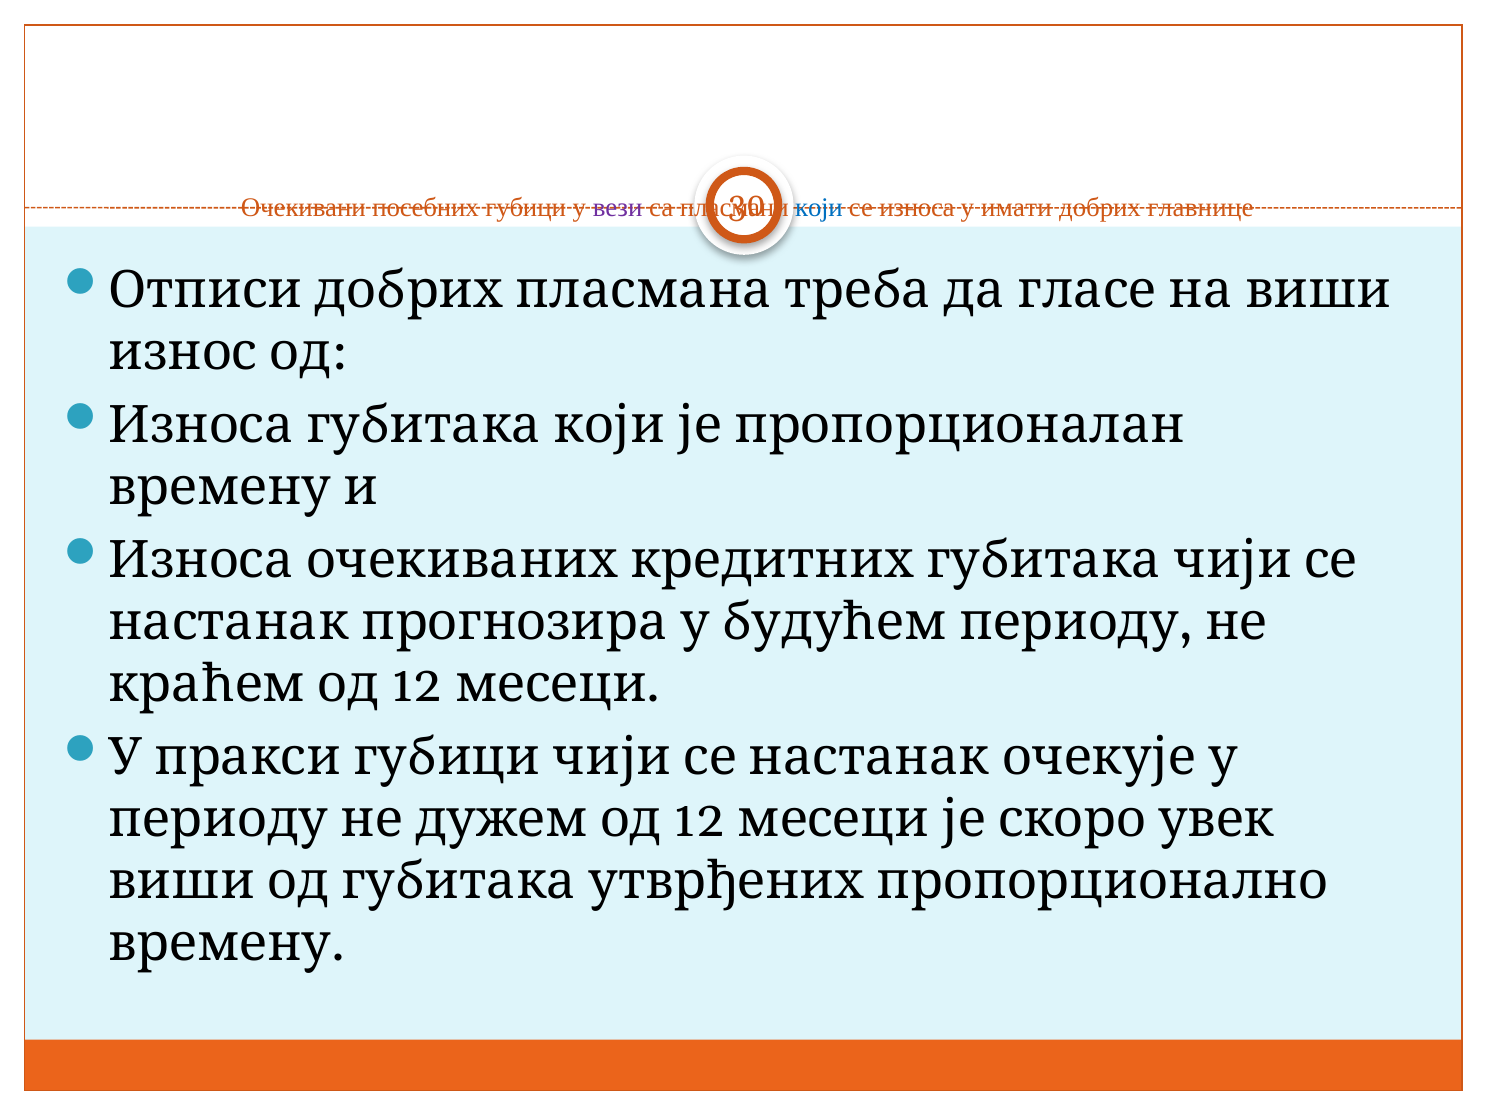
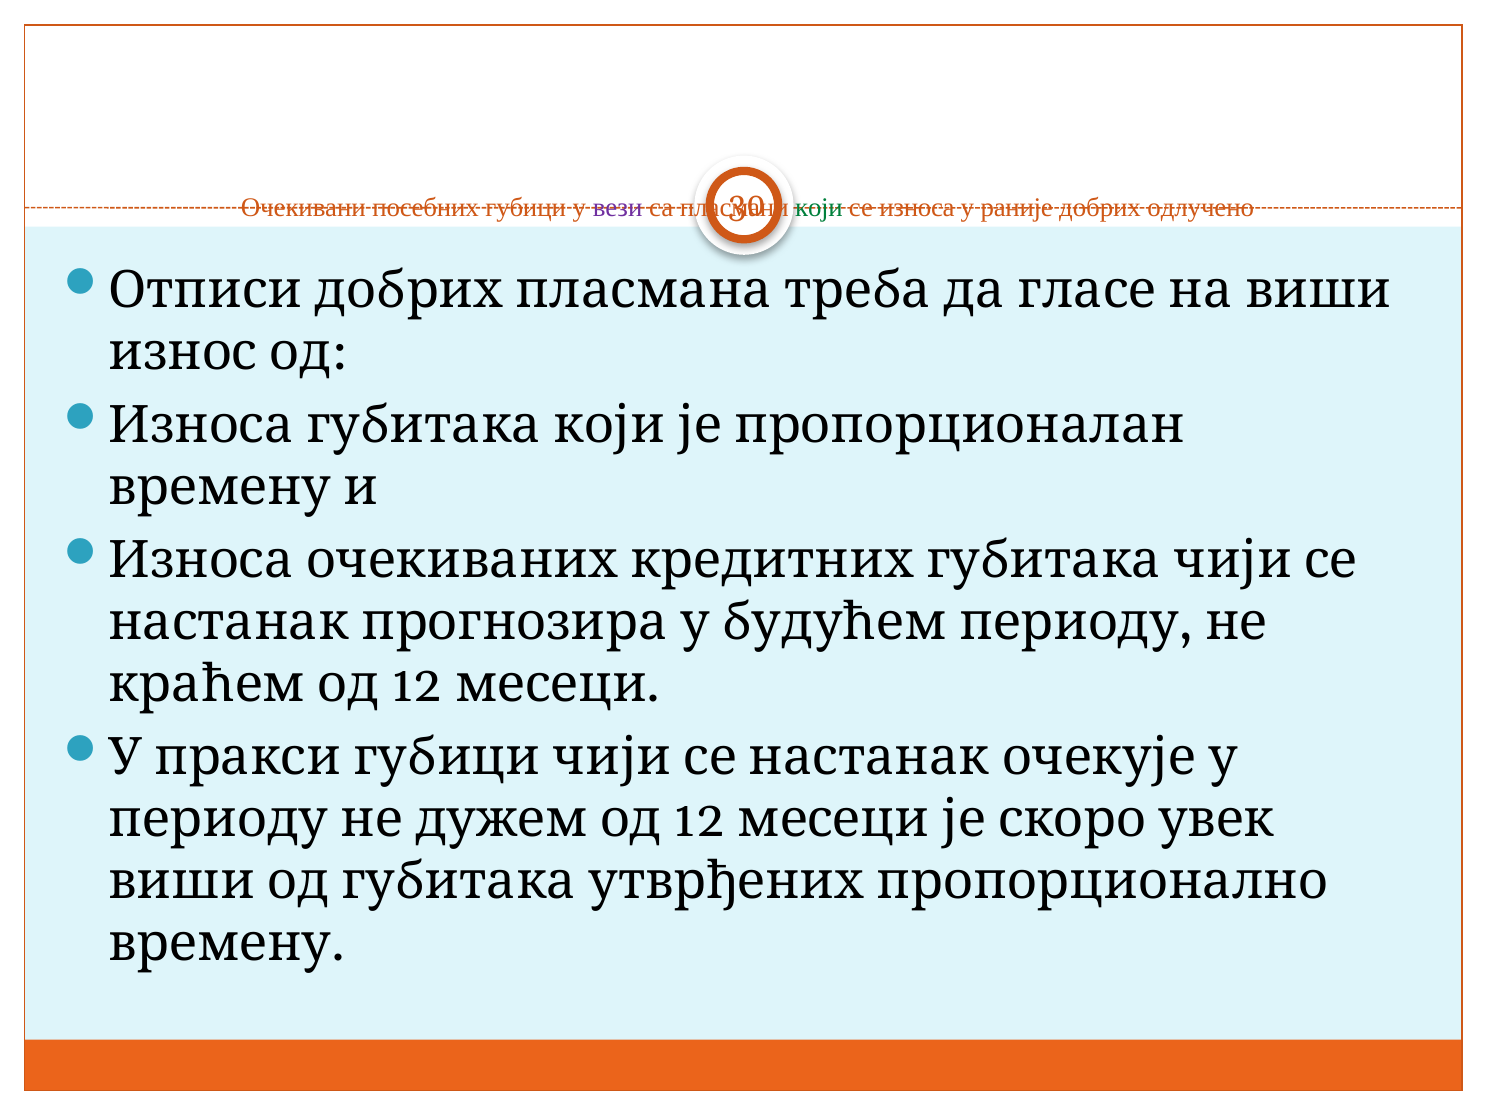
који colour: blue -> green
имати: имати -> раније
главнице: главнице -> одлучено
